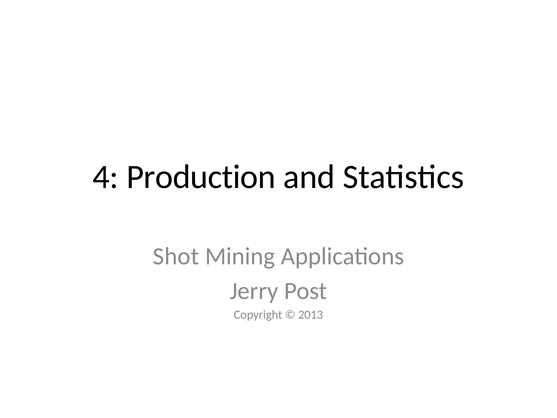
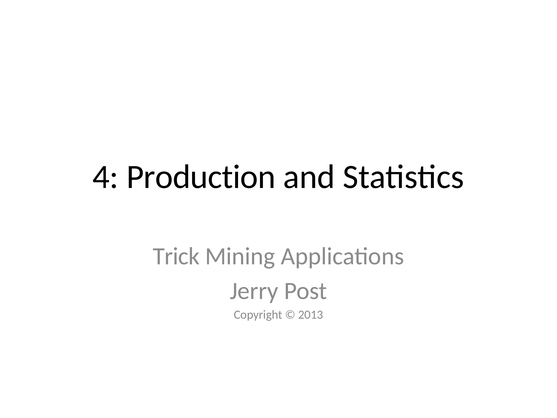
Shot: Shot -> Trick
